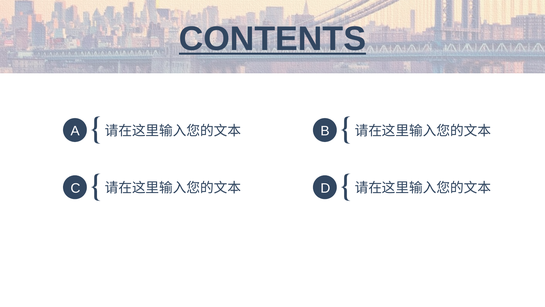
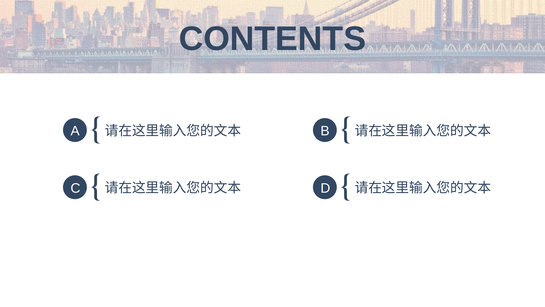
CONTENTS underline: present -> none
